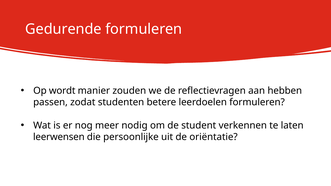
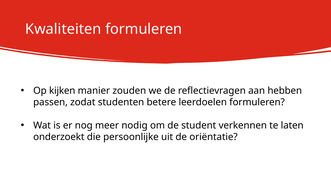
Gedurende: Gedurende -> Kwaliteiten
wordt: wordt -> kijken
leerwensen: leerwensen -> onderzoekt
